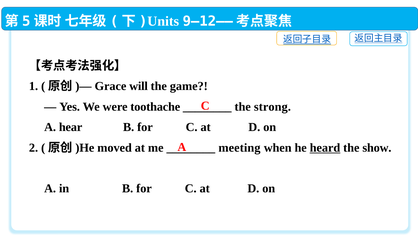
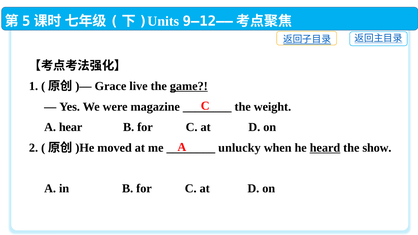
will: will -> live
game underline: none -> present
toothache: toothache -> magazine
strong: strong -> weight
meeting: meeting -> unlucky
